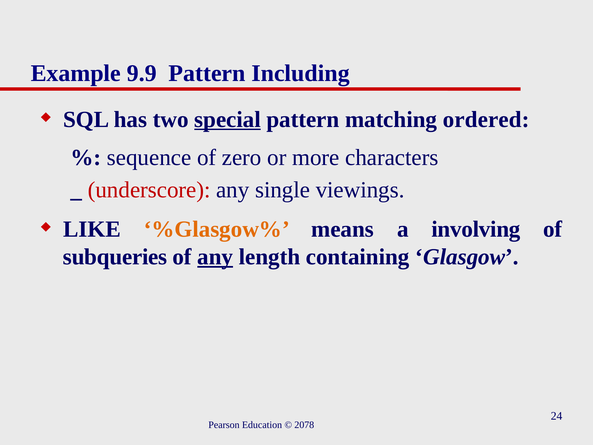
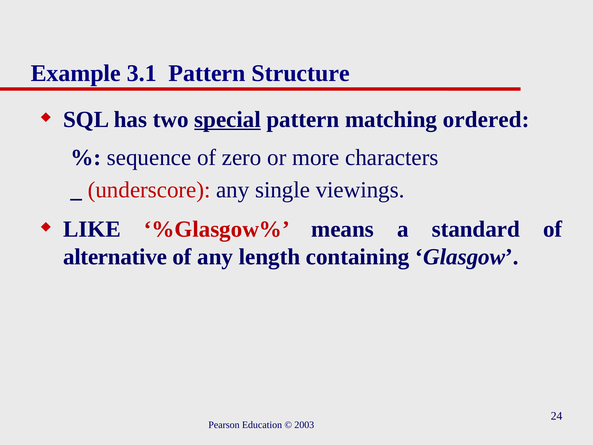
9.9: 9.9 -> 3.1
Including: Including -> Structure
%Glasgow% colour: orange -> red
involving: involving -> standard
subqueries: subqueries -> alternative
any at (215, 257) underline: present -> none
2078: 2078 -> 2003
